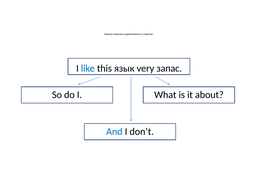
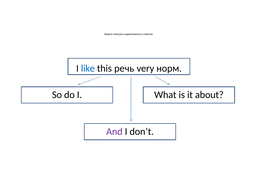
язык: язык -> речь
запас: запас -> норм
And colour: blue -> purple
